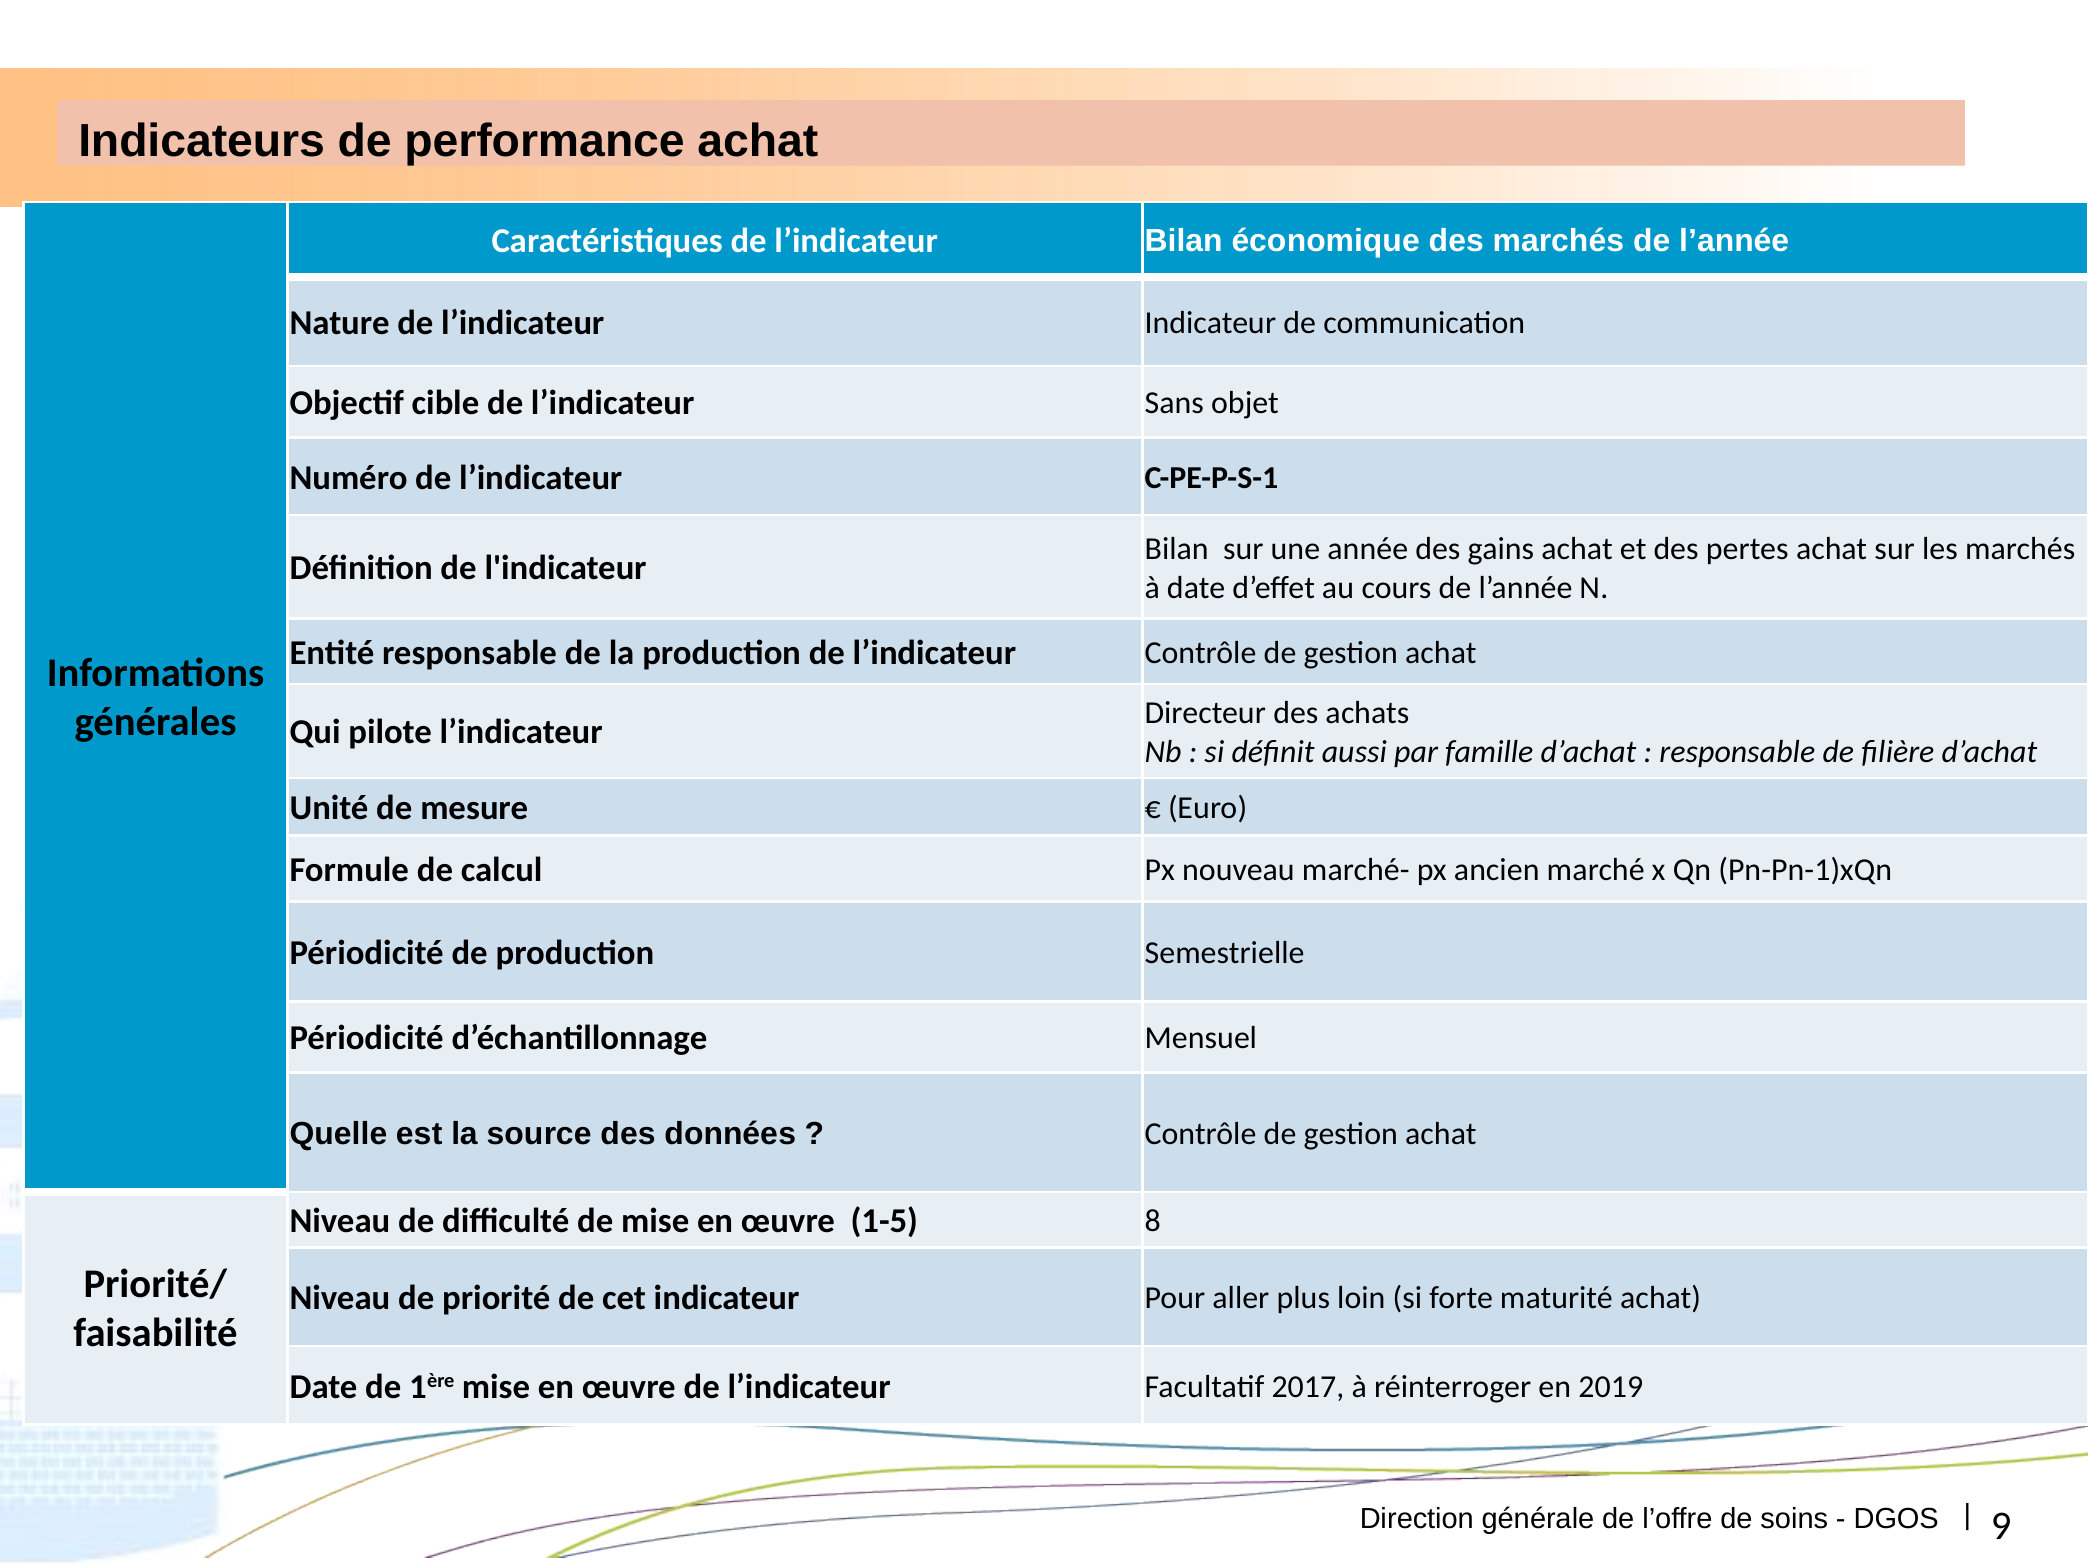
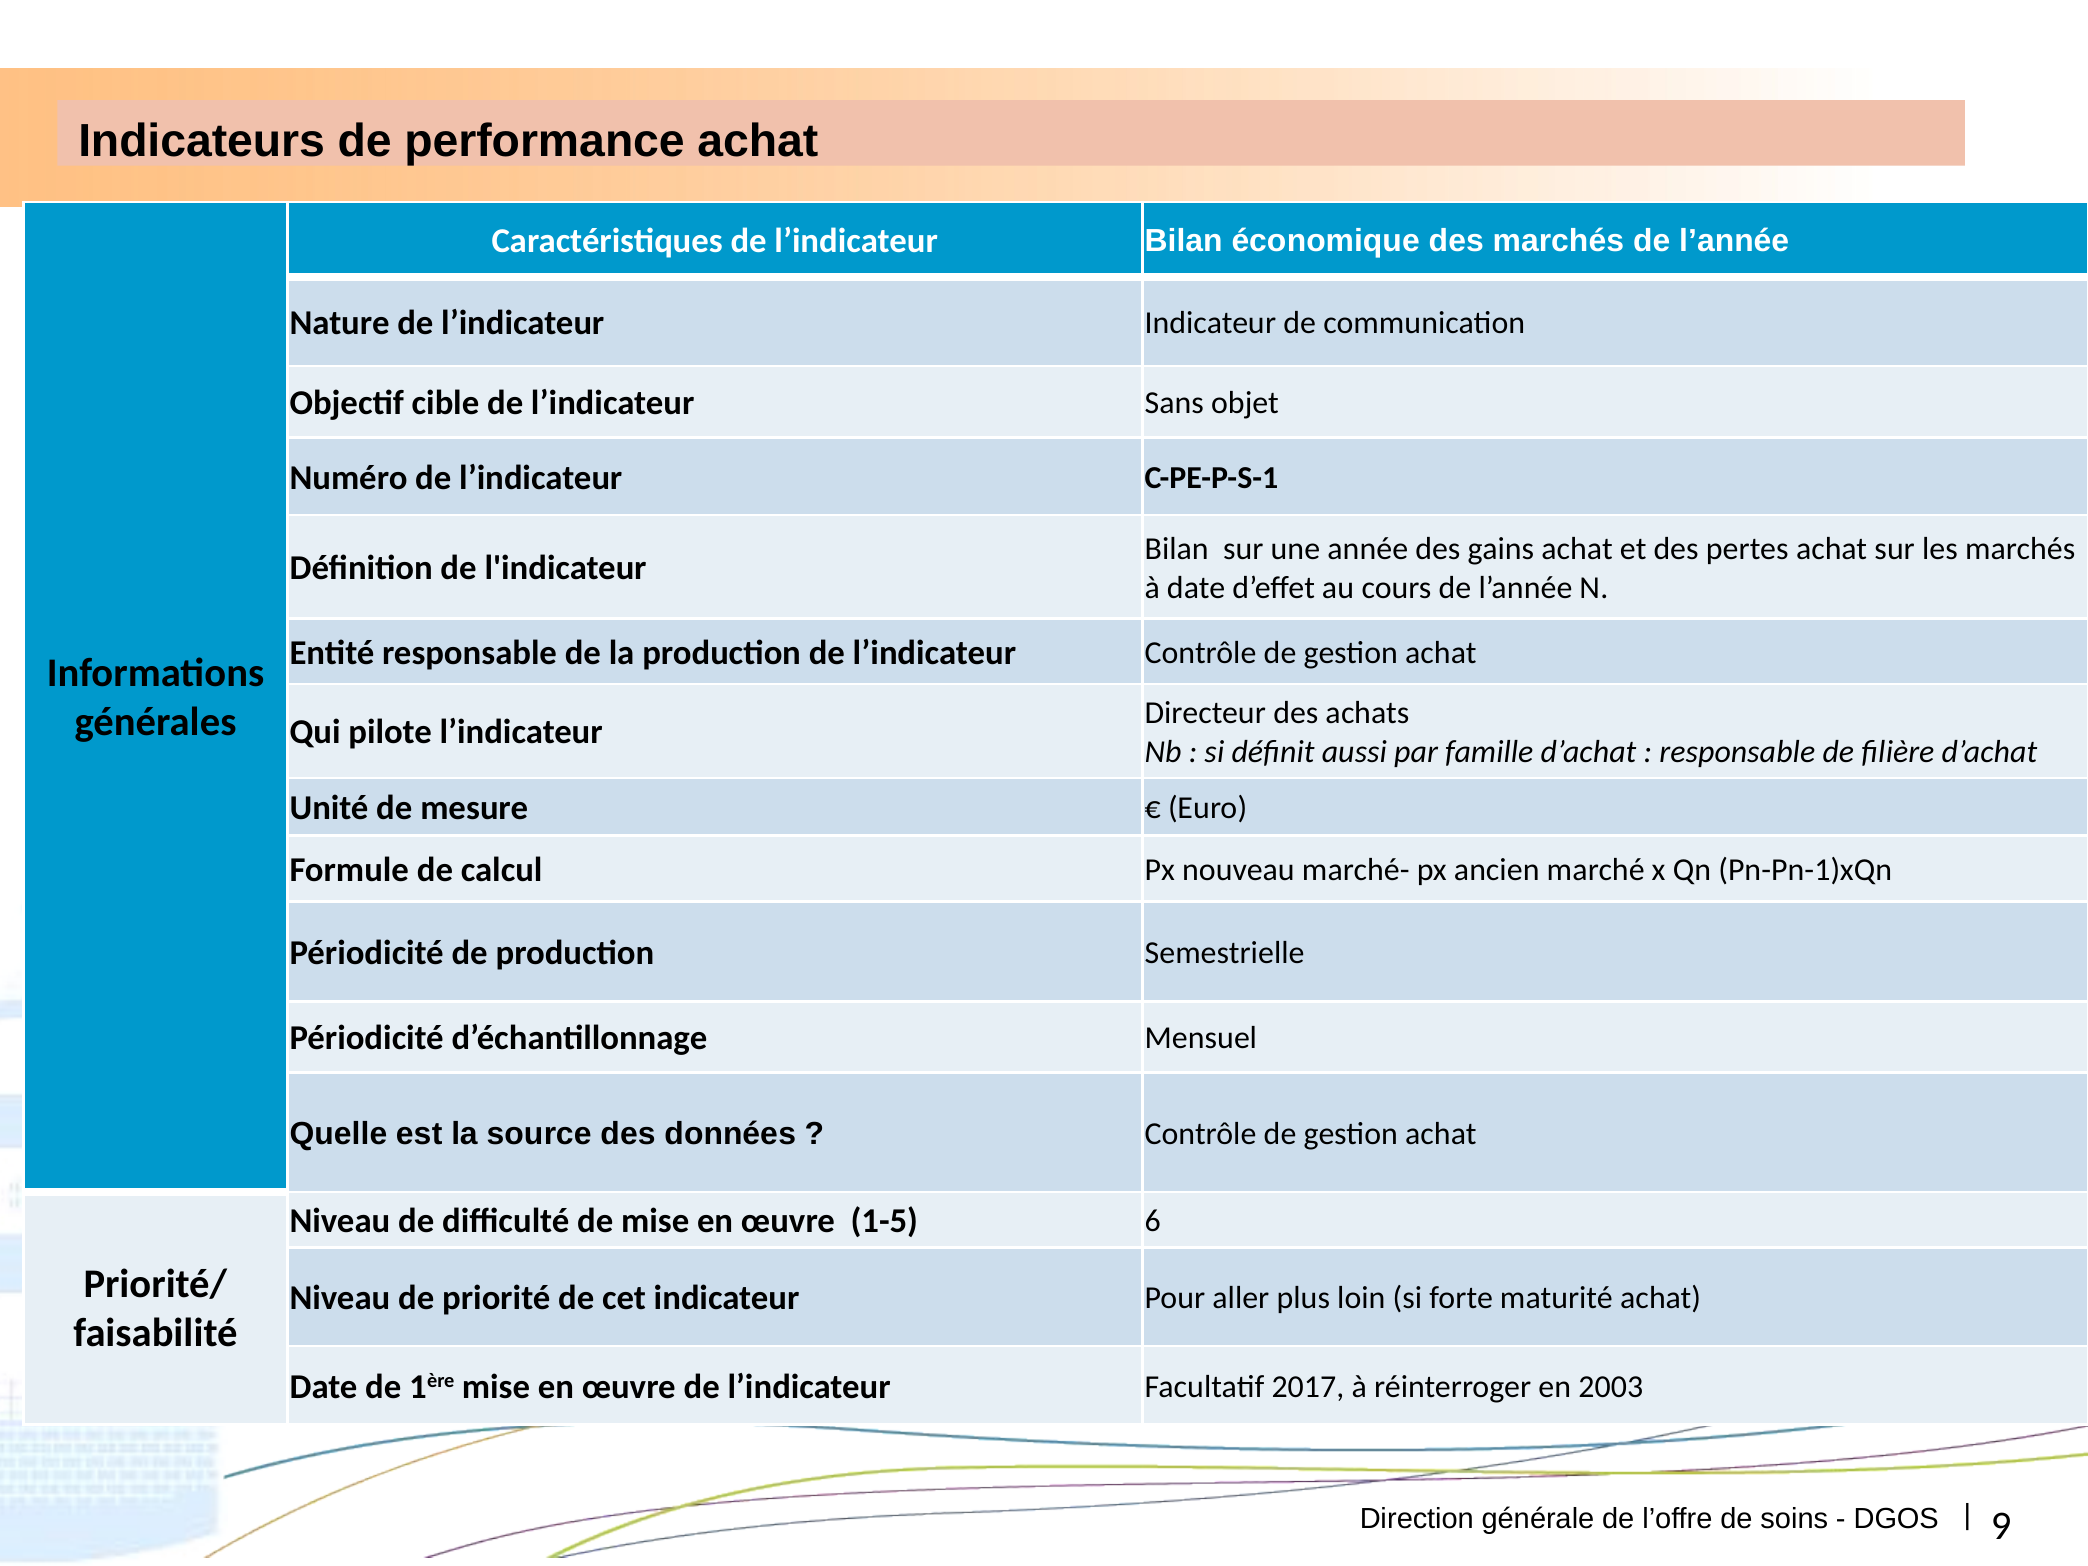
8: 8 -> 6
2019: 2019 -> 2003
